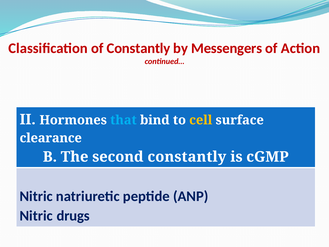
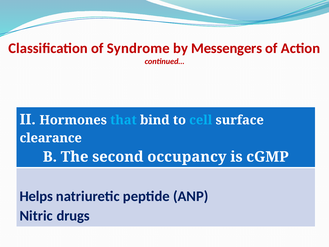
of Constantly: Constantly -> Syndrome
cell colour: yellow -> light blue
second constantly: constantly -> occupancy
Nitric at (36, 196): Nitric -> Helps
